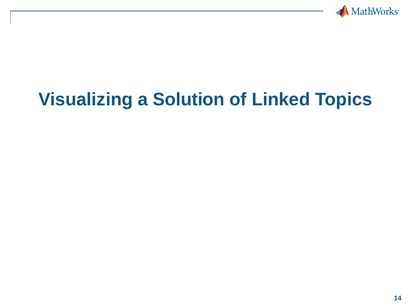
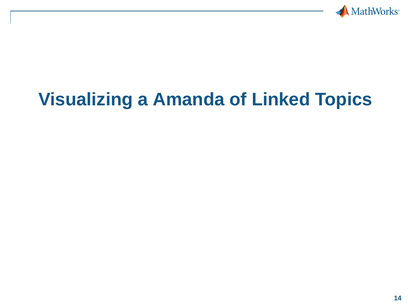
Solution: Solution -> Amanda
